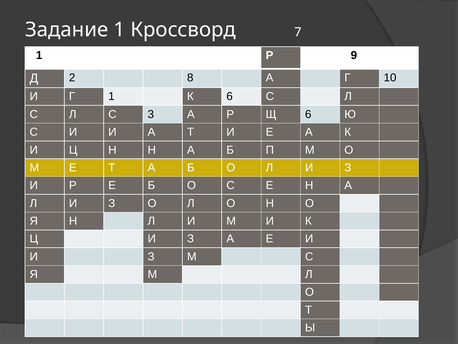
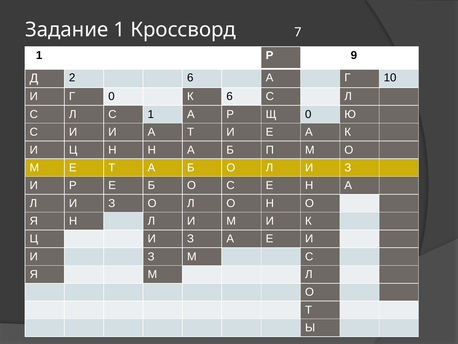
2 8: 8 -> 6
Г 1: 1 -> 0
С 3: 3 -> 1
Щ 6: 6 -> 0
